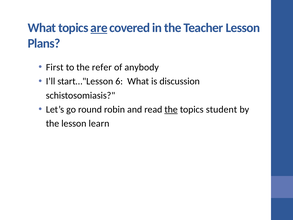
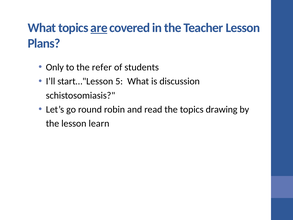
First: First -> Only
anybody: anybody -> students
6: 6 -> 5
the at (171, 109) underline: present -> none
student: student -> drawing
